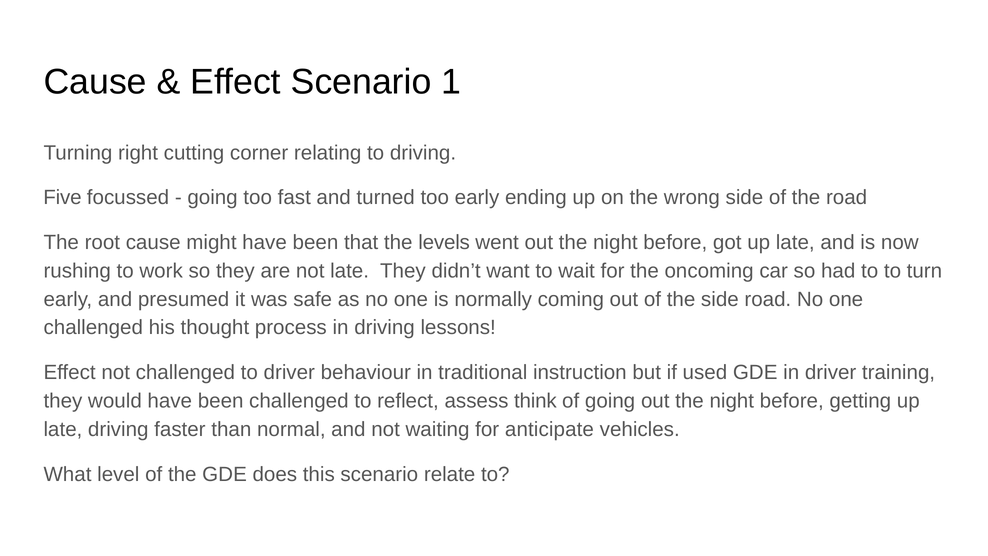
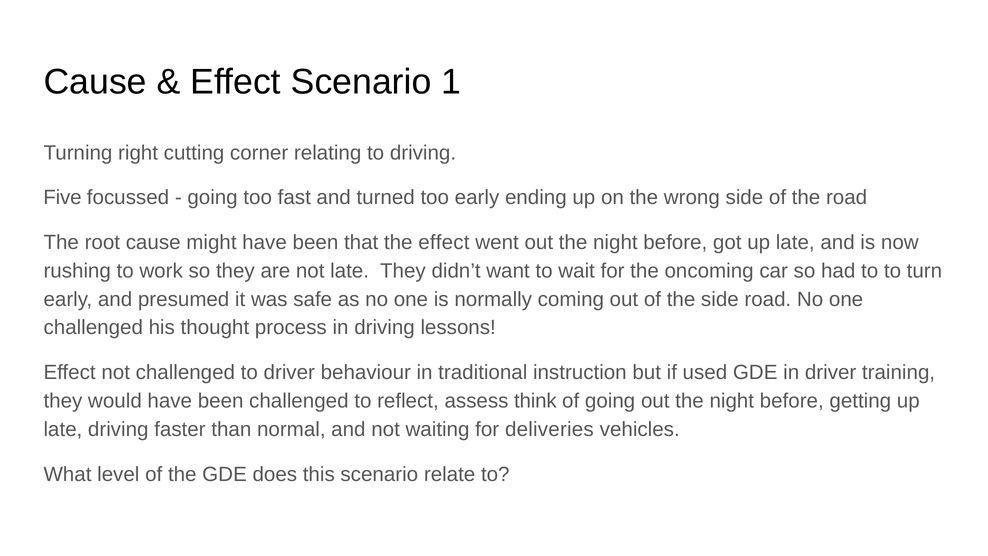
the levels: levels -> effect
anticipate: anticipate -> deliveries
